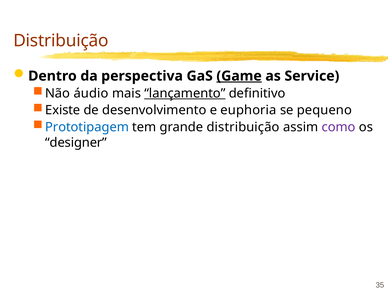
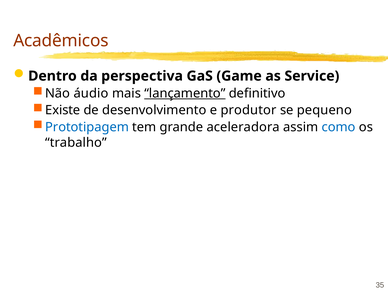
Distribuição at (61, 41): Distribuição -> Acadêmicos
Game underline: present -> none
euphoria: euphoria -> produtor
grande distribuição: distribuição -> aceleradora
como colour: purple -> blue
designer: designer -> trabalho
